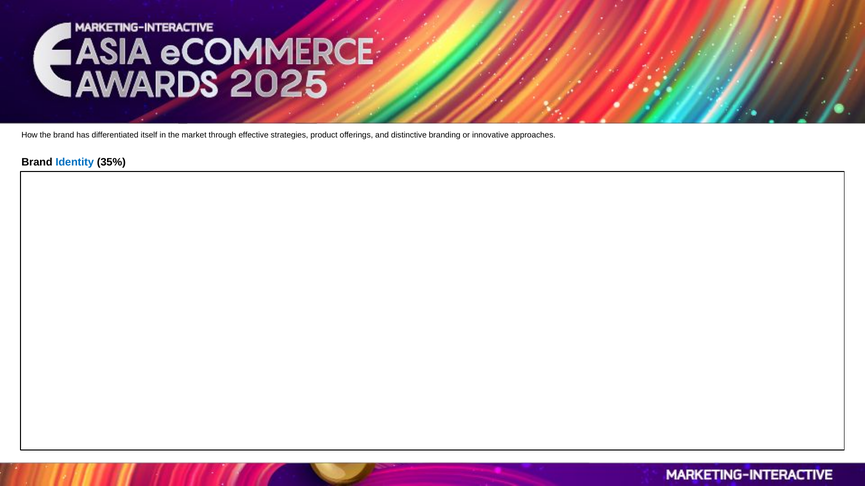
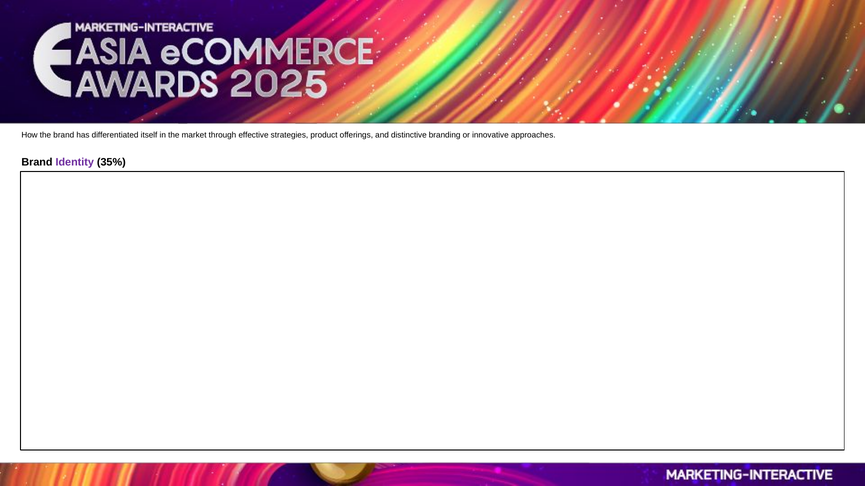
Identity colour: blue -> purple
